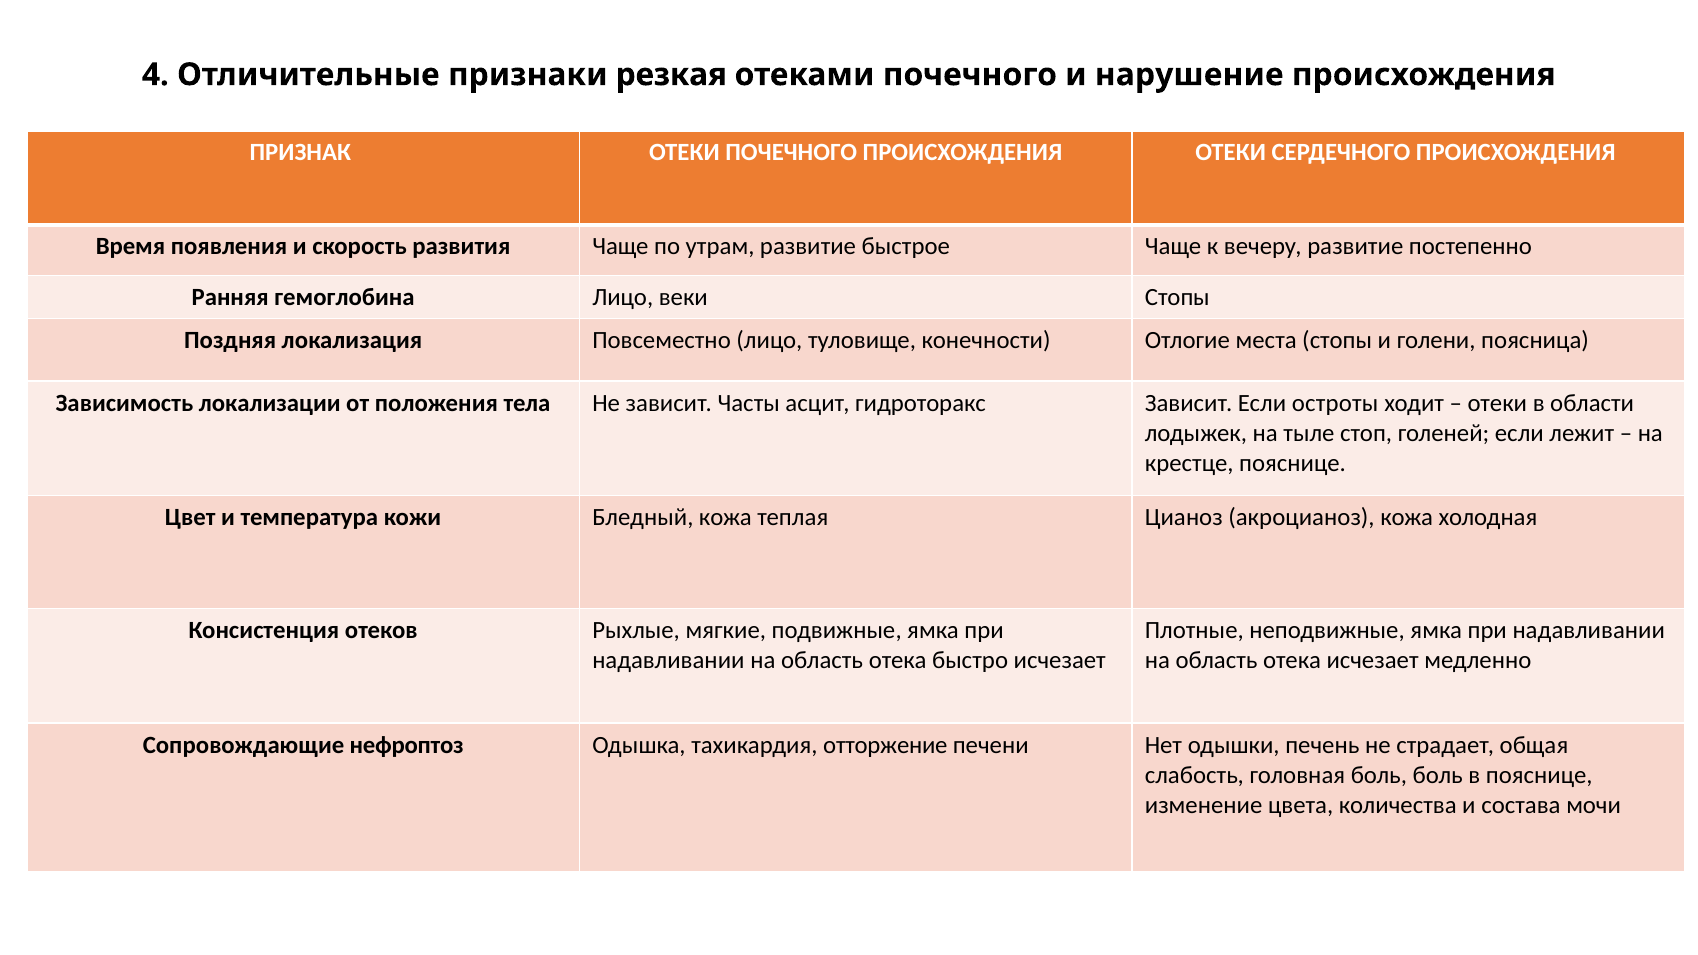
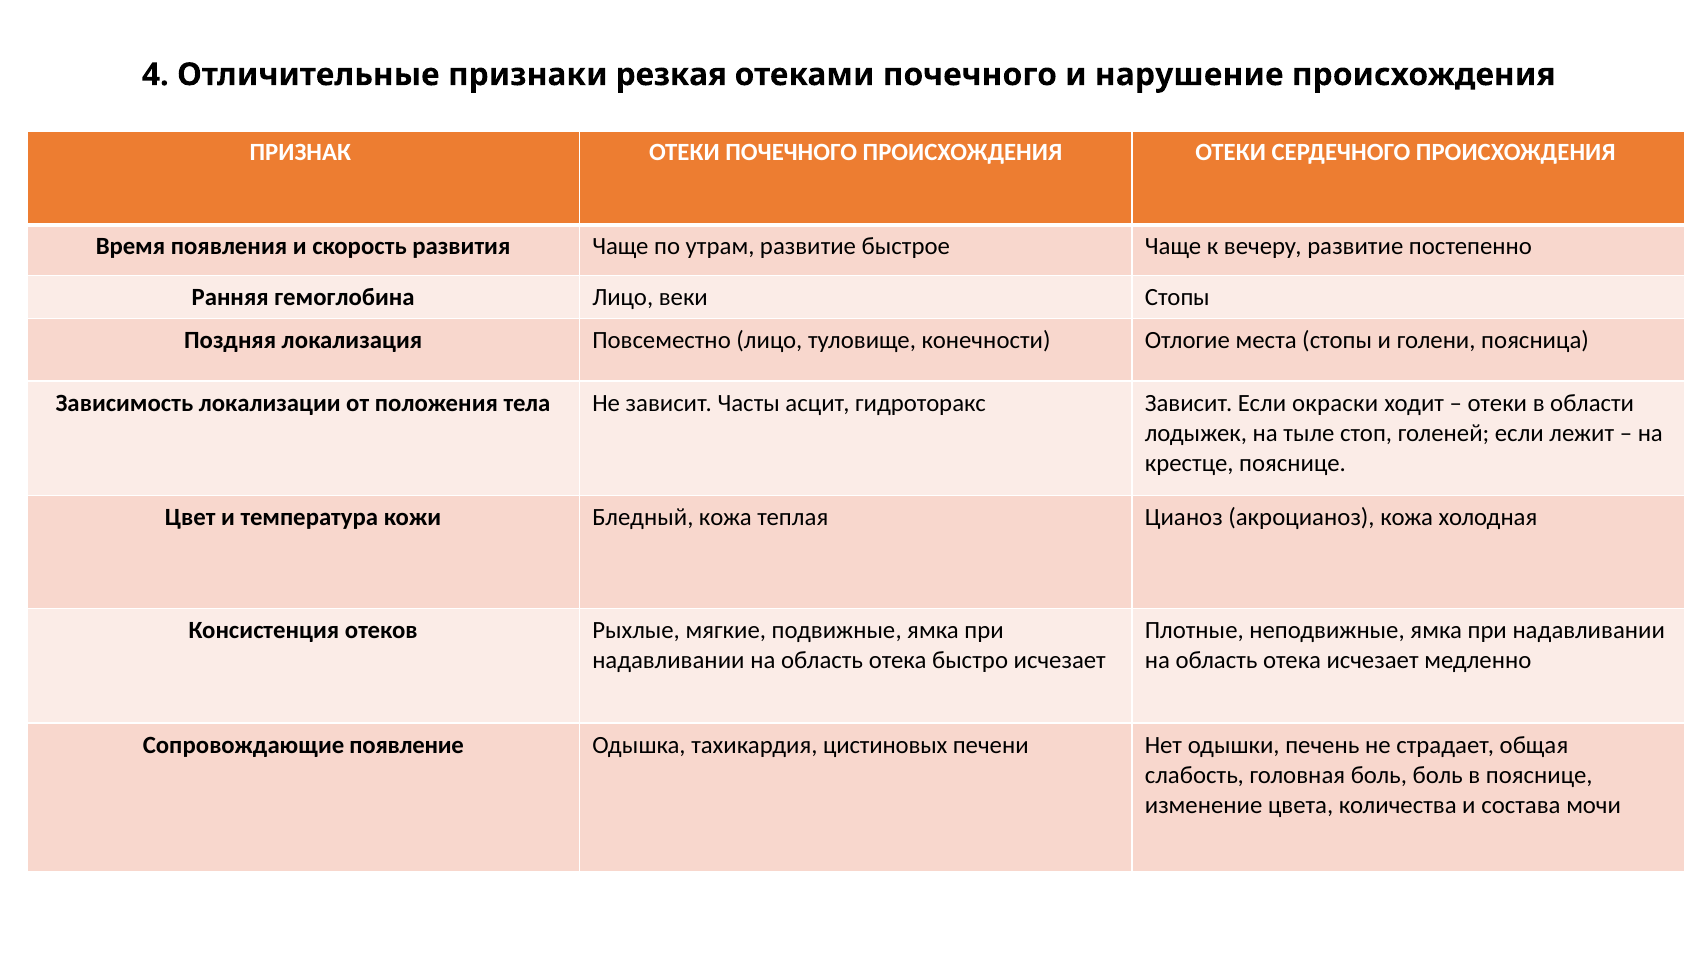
остроты: остроты -> окраски
нефроптоз: нефроптоз -> появление
отторжение: отторжение -> цистиновых
